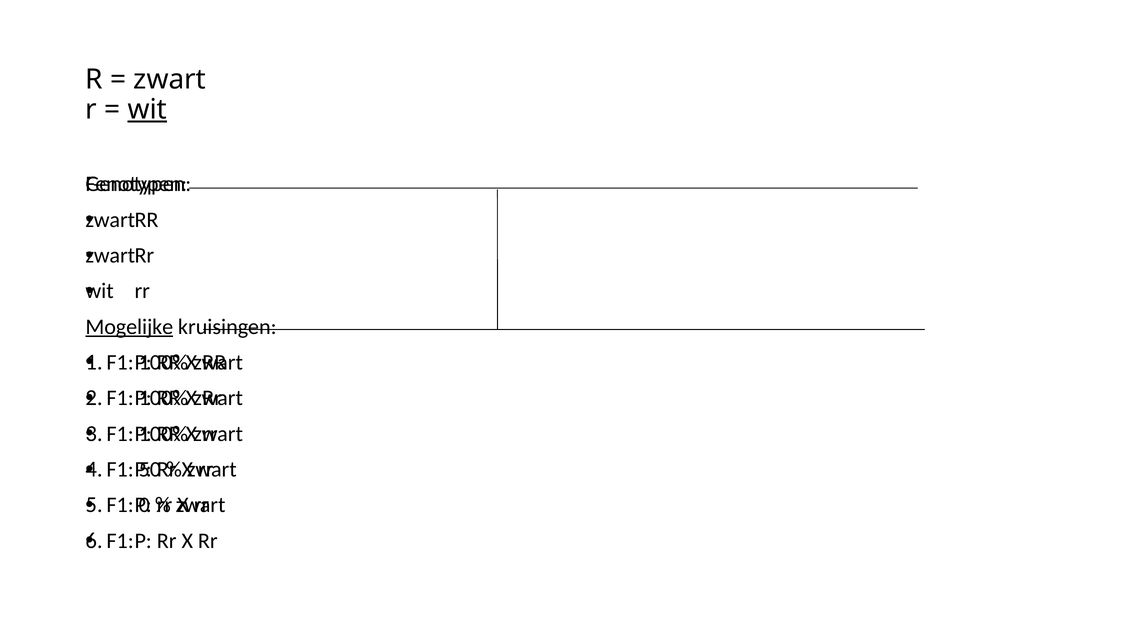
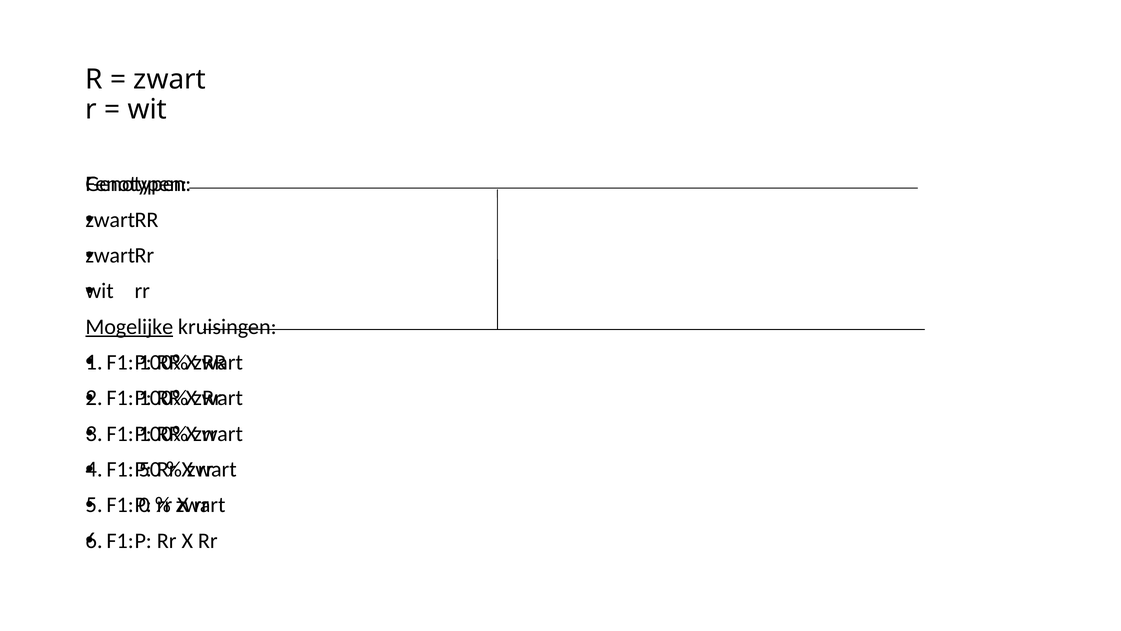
wit at (147, 109) underline: present -> none
